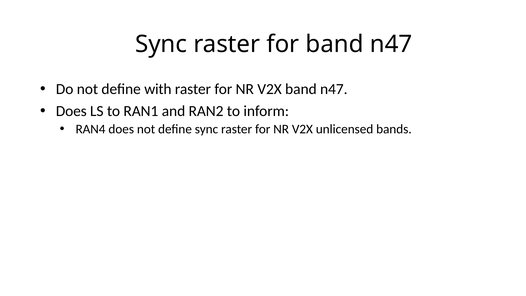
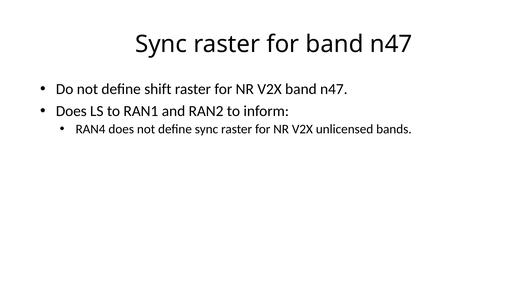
with: with -> shift
